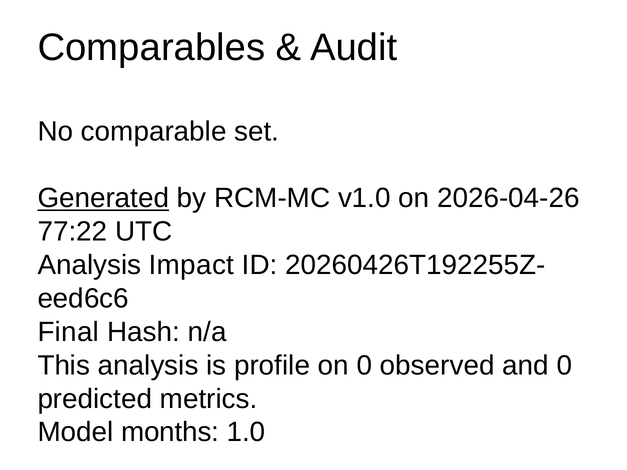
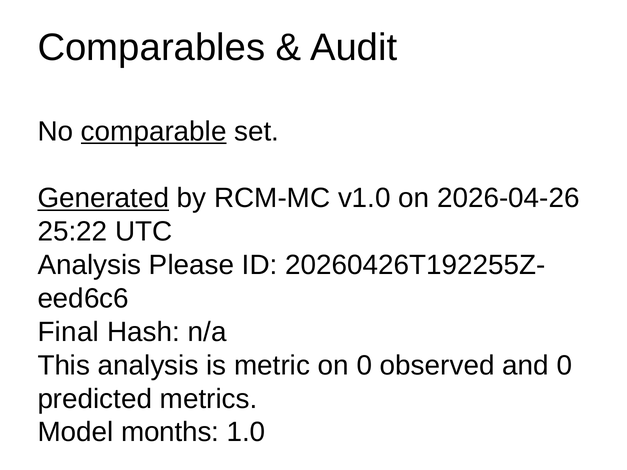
comparable underline: none -> present
77:22: 77:22 -> 25:22
Impact: Impact -> Please
profile: profile -> metric
